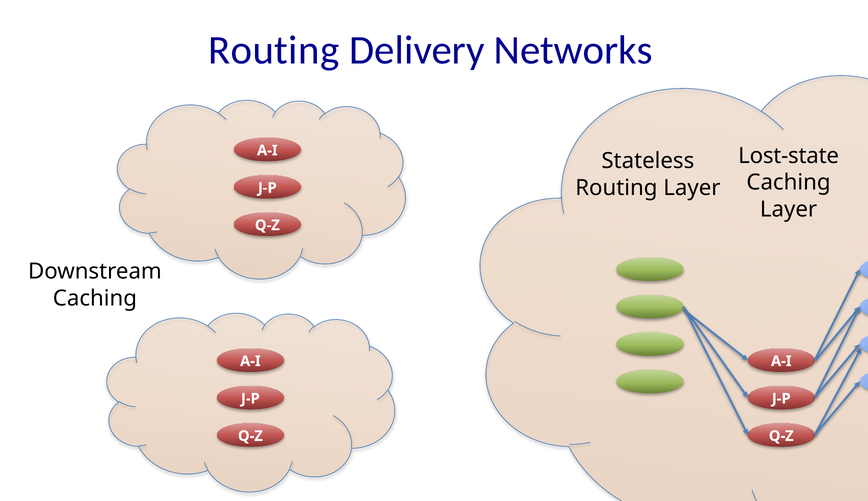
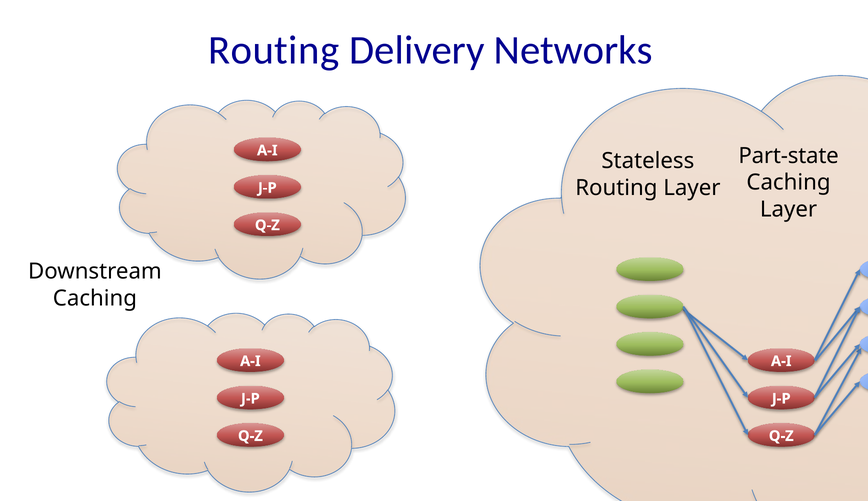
Lost-state: Lost-state -> Part-state
